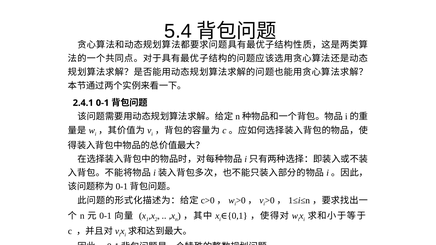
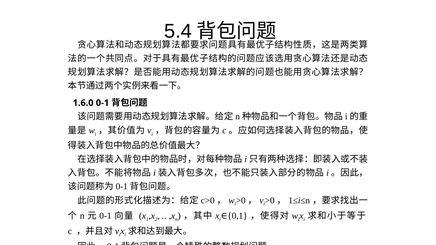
2.4.1: 2.4.1 -> 1.6.0
